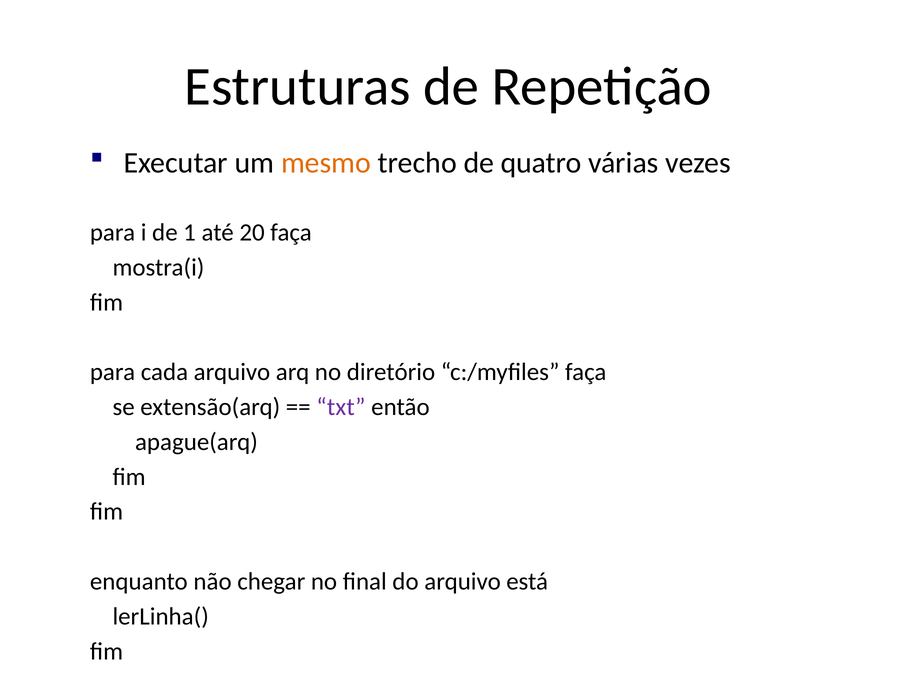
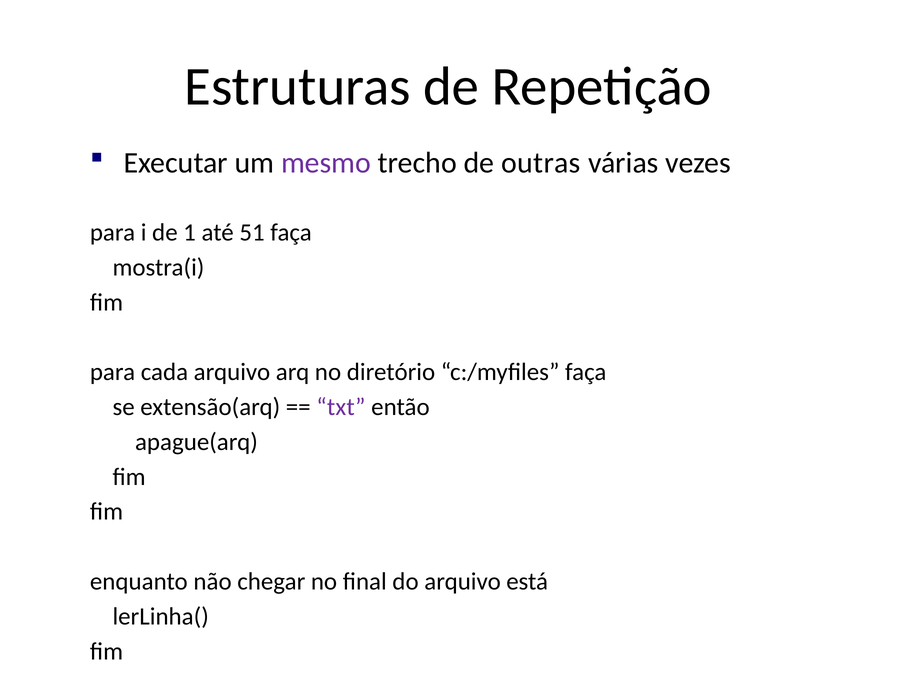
mesmo colour: orange -> purple
quatro: quatro -> outras
20: 20 -> 51
